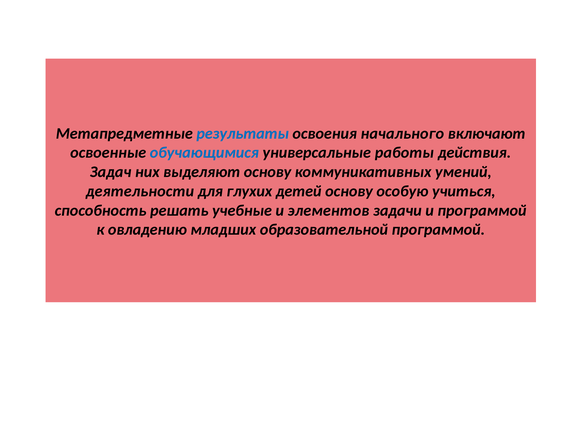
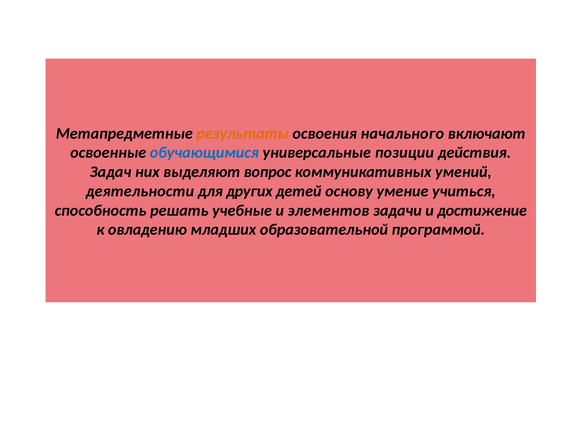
результаты colour: blue -> orange
работы: работы -> позиции
выделяют основу: основу -> вопрос
глухих: глухих -> других
особую: особую -> умение
и программой: программой -> достижение
